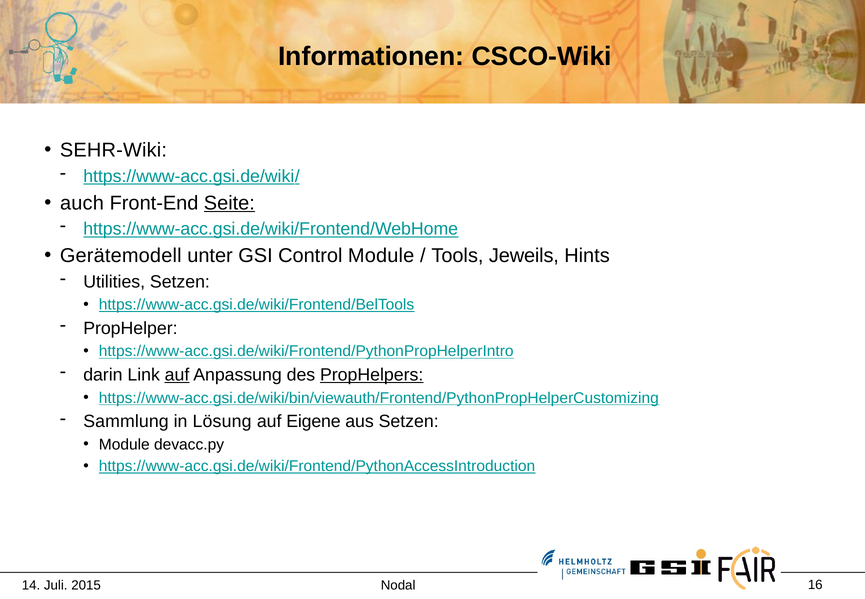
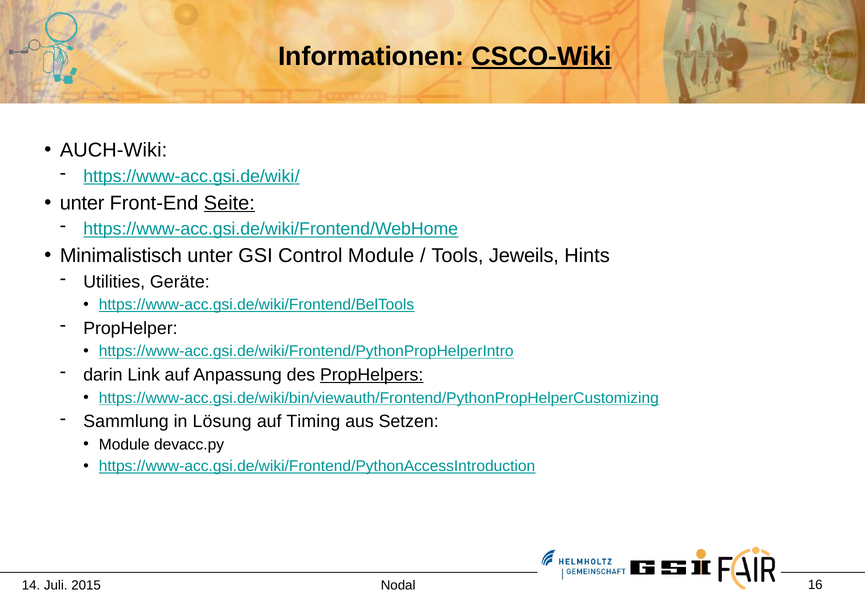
CSCO-Wiki underline: none -> present
SEHR-Wiki: SEHR-Wiki -> AUCH-Wiki
auch at (82, 203): auch -> unter
Gerätemodell: Gerätemodell -> Minimalistisch
Utilities Setzen: Setzen -> Geräte
auf at (177, 375) underline: present -> none
Eigene: Eigene -> Timing
